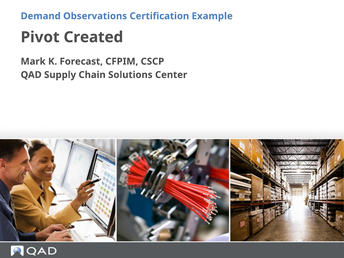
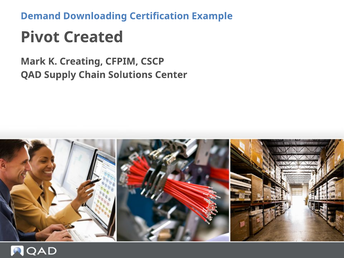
Observations: Observations -> Downloading
Forecast: Forecast -> Creating
